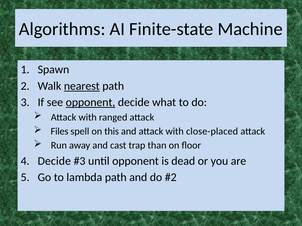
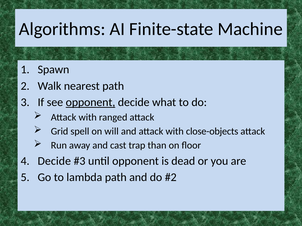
nearest underline: present -> none
Files: Files -> Grid
this: this -> will
close-placed: close-placed -> close-objects
